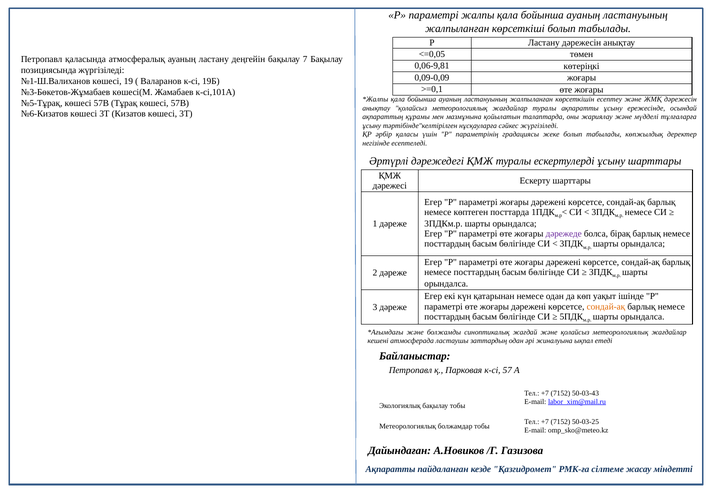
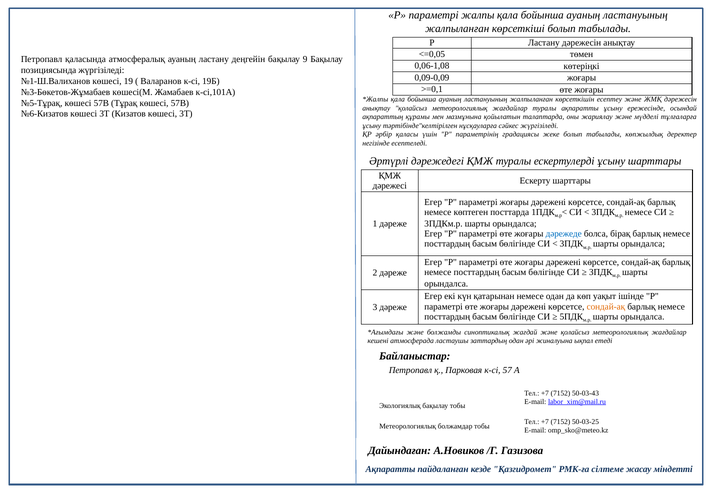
7: 7 -> 9
0,06-9,81: 0,06-9,81 -> 0,06-1,08
дәрежеде colour: purple -> blue
